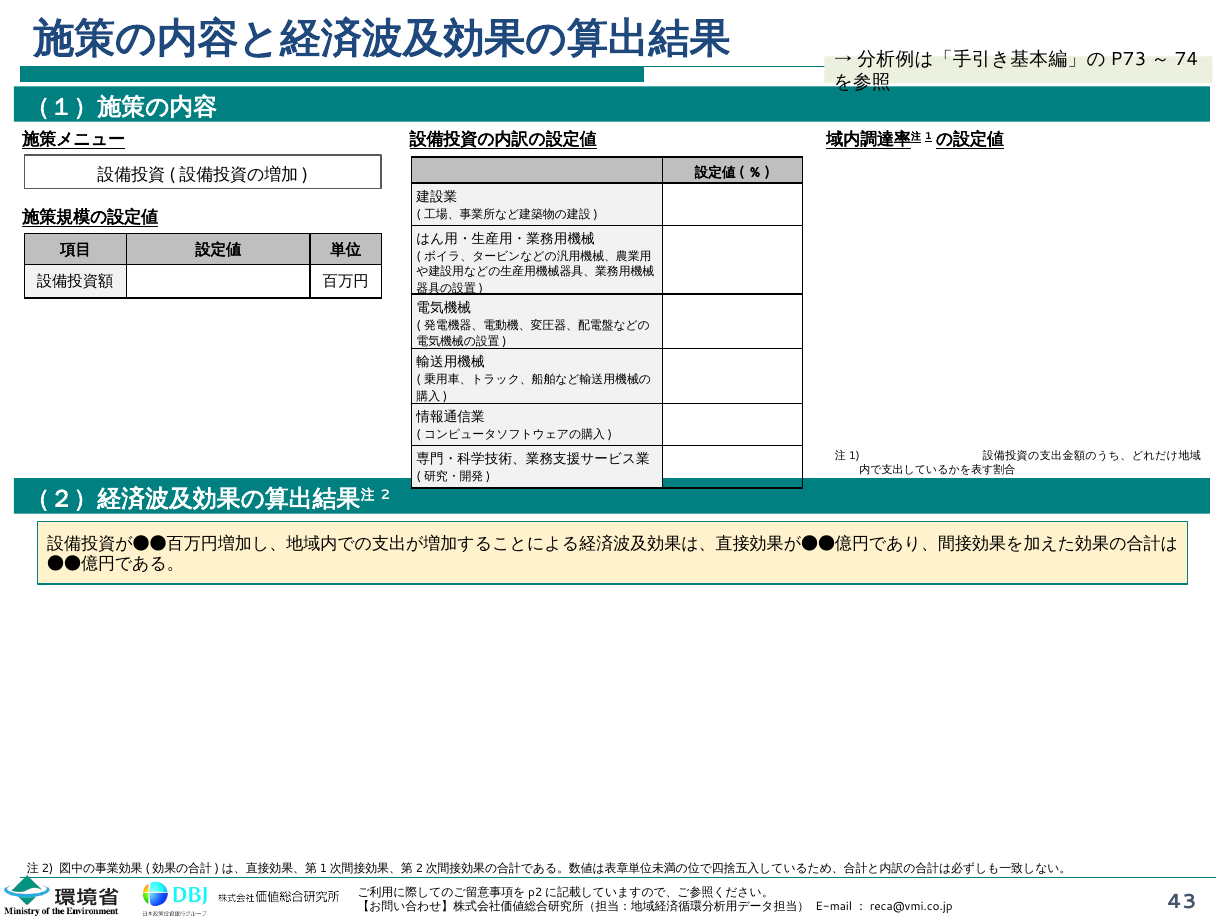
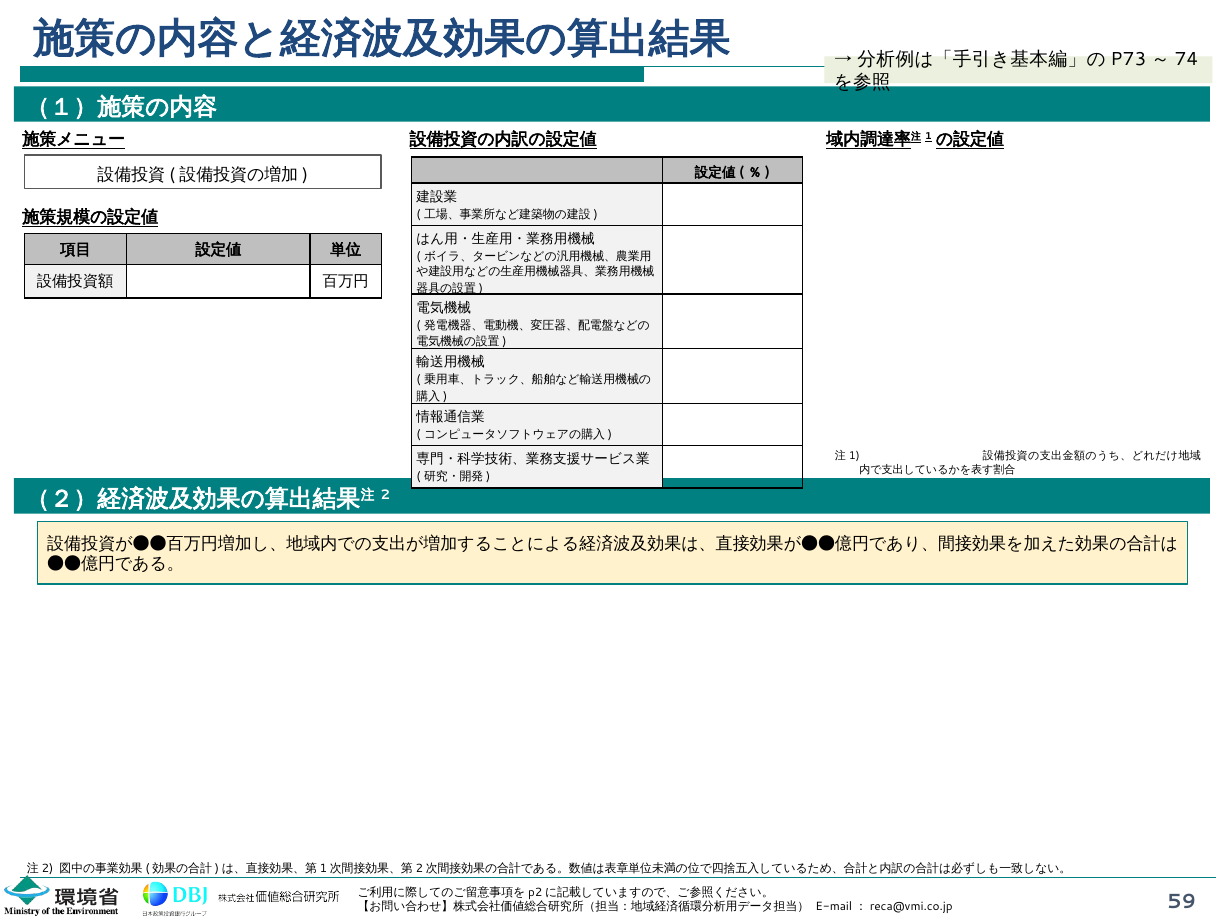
43: 43 -> 59
